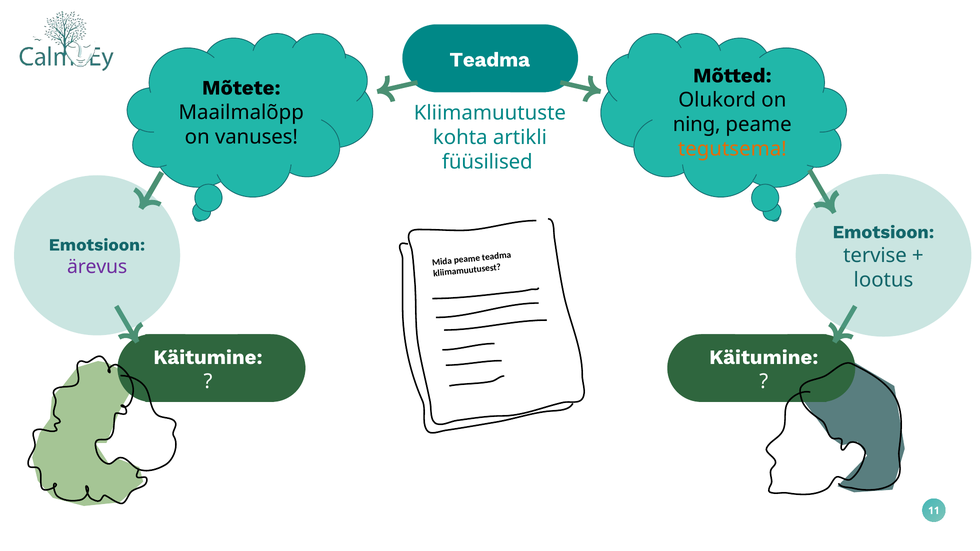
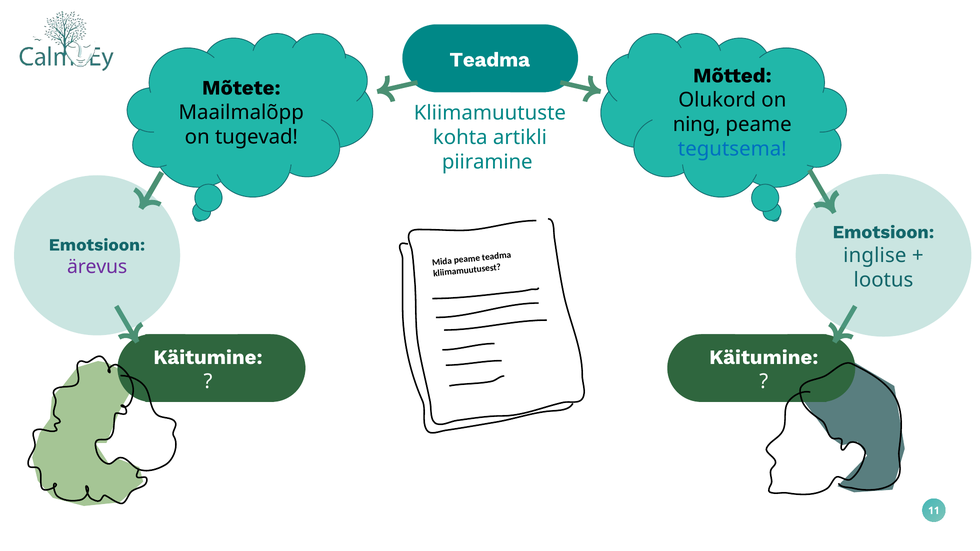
vanuses: vanuses -> tugevad
tegutsema colour: orange -> blue
füüsilised: füüsilised -> piiramine
tervise: tervise -> inglise
